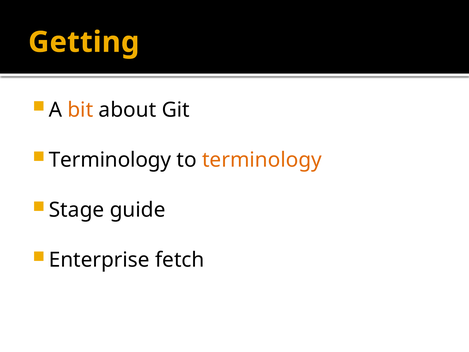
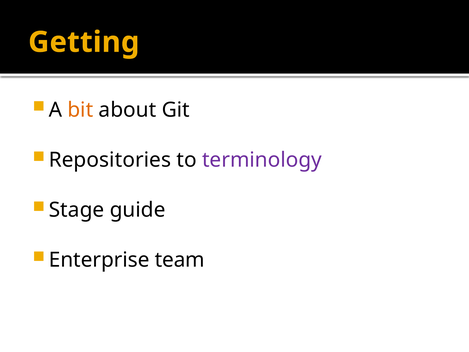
Terminology at (110, 160): Terminology -> Repositories
terminology at (262, 160) colour: orange -> purple
fetch: fetch -> team
